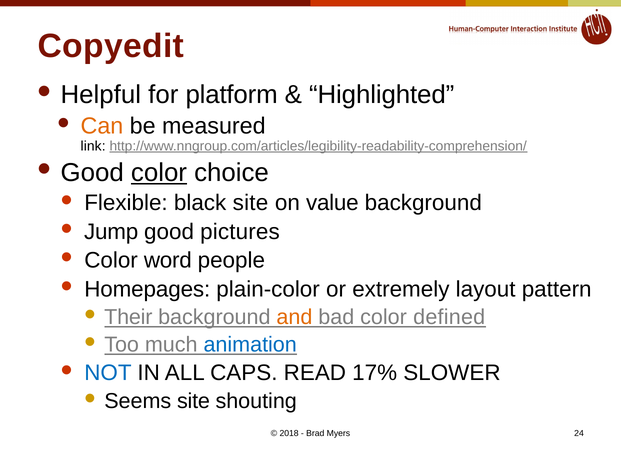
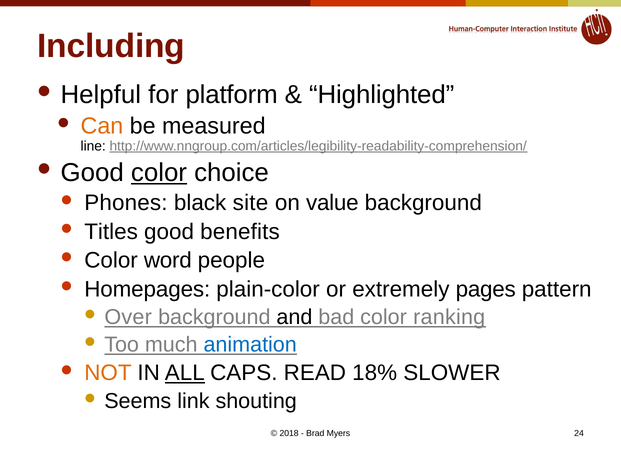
Copyedit: Copyedit -> Including
link: link -> line
Flexible: Flexible -> Phones
Jump: Jump -> Titles
pictures: pictures -> benefits
layout: layout -> pages
Their: Their -> Over
and colour: orange -> black
defined: defined -> ranking
NOT colour: blue -> orange
ALL underline: none -> present
17%: 17% -> 18%
Seems site: site -> link
